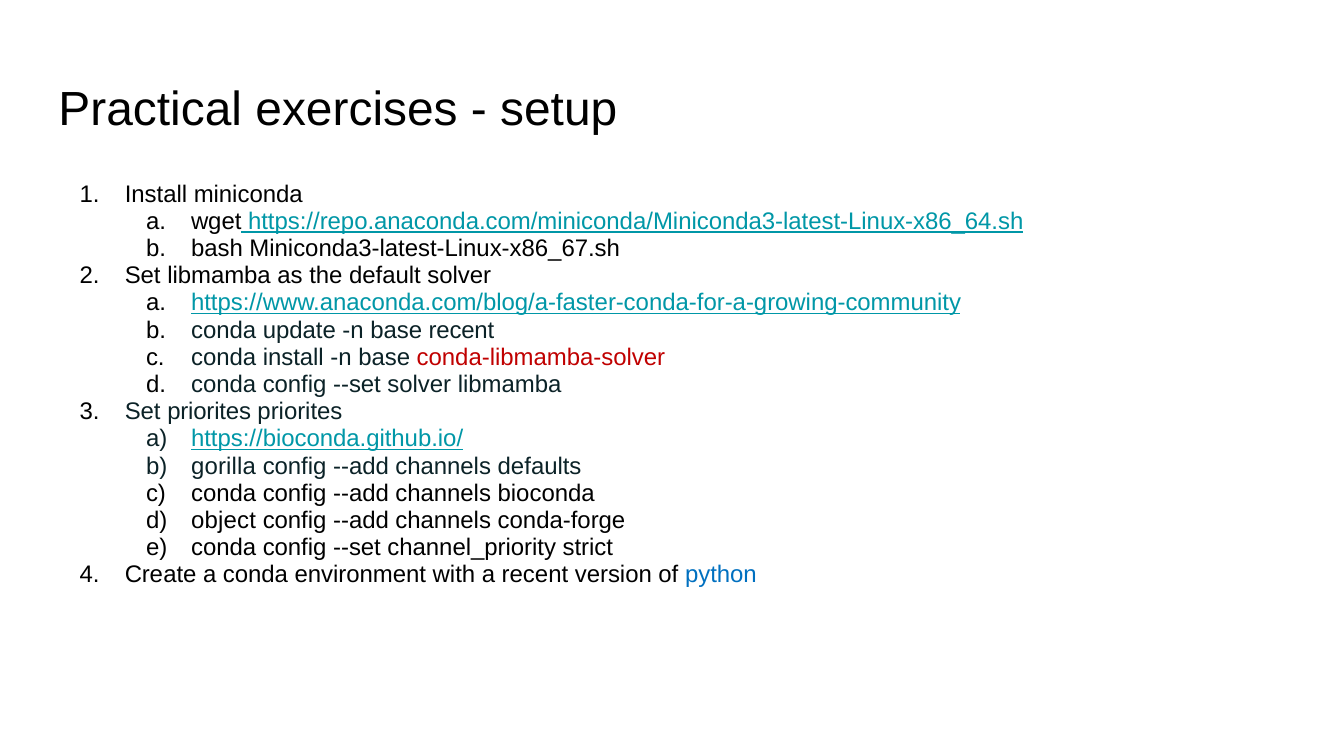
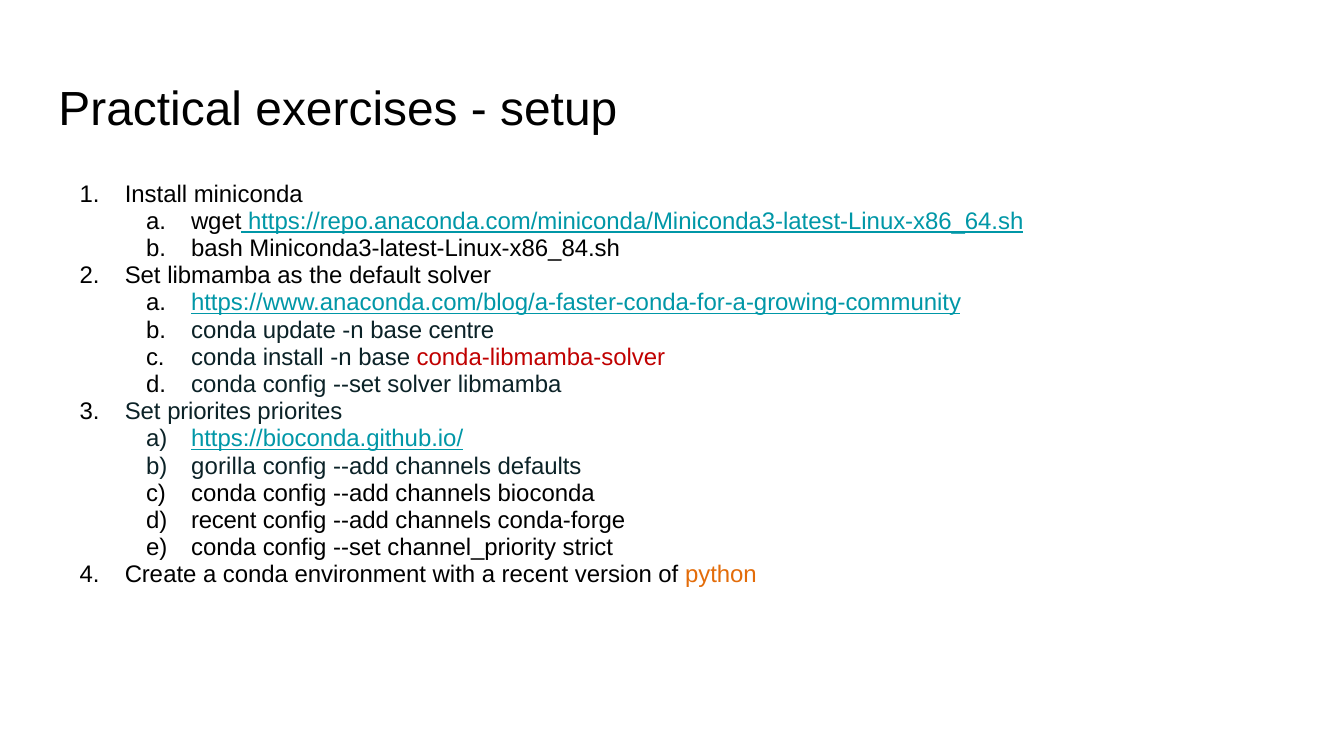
Miniconda3-latest-Linux-x86_67.sh: Miniconda3-latest-Linux-x86_67.sh -> Miniconda3-latest-Linux-x86_84.sh
base recent: recent -> centre
object at (224, 521): object -> recent
python colour: blue -> orange
